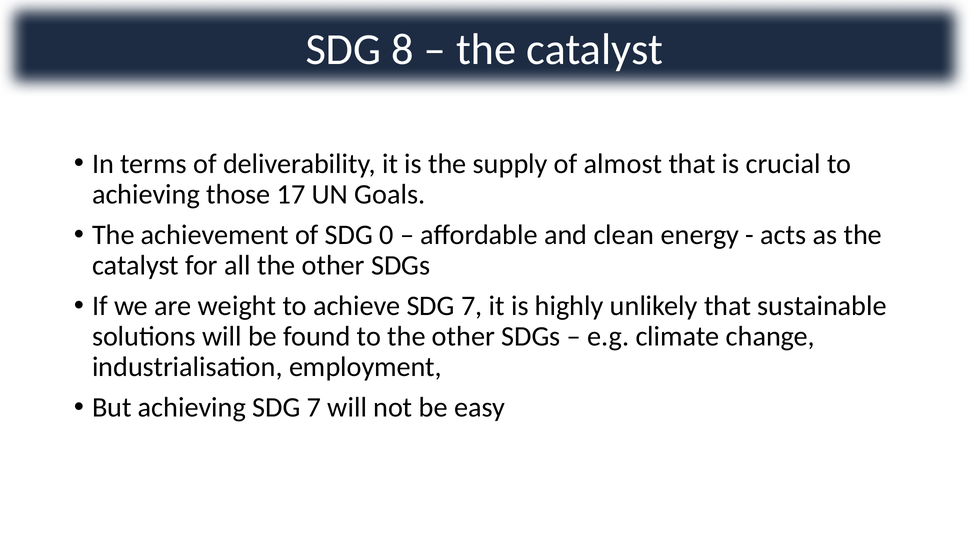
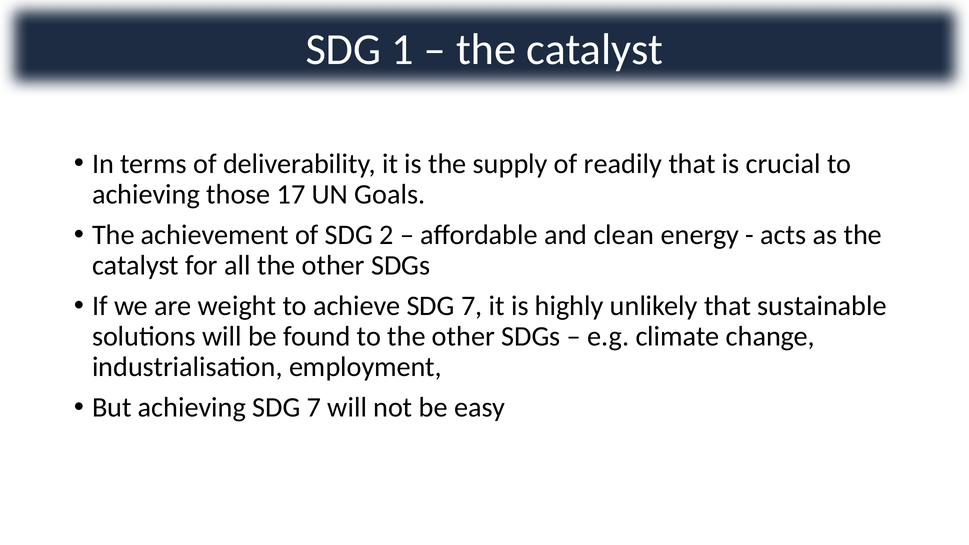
8: 8 -> 1
almost: almost -> readily
0: 0 -> 2
